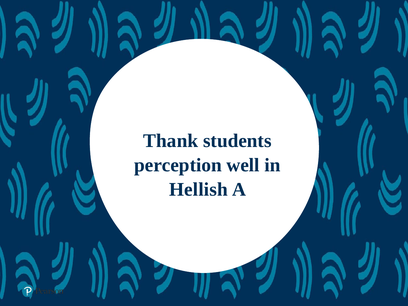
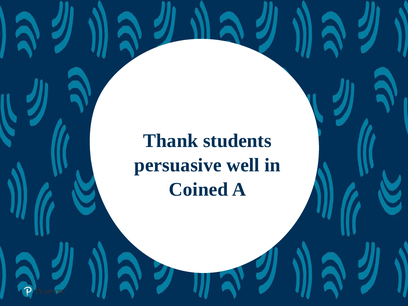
perception: perception -> persuasive
Hellish: Hellish -> Coined
